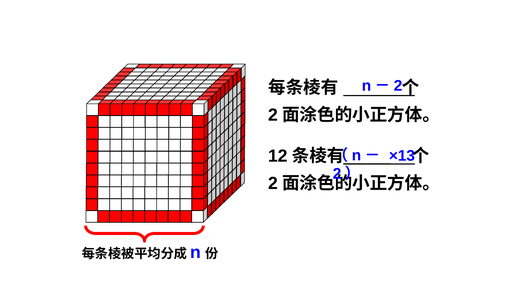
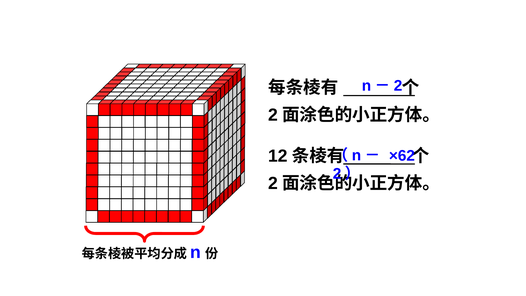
×13: ×13 -> ×62
